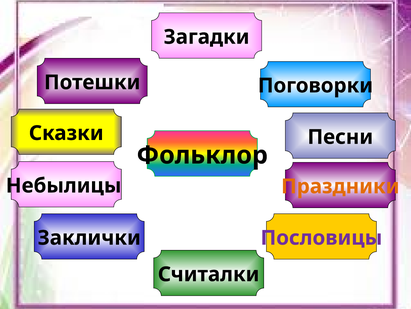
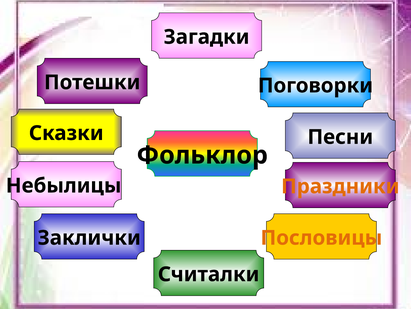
Пословицы colour: purple -> orange
